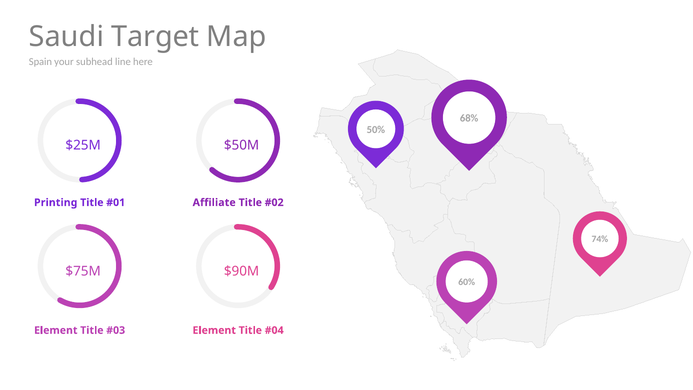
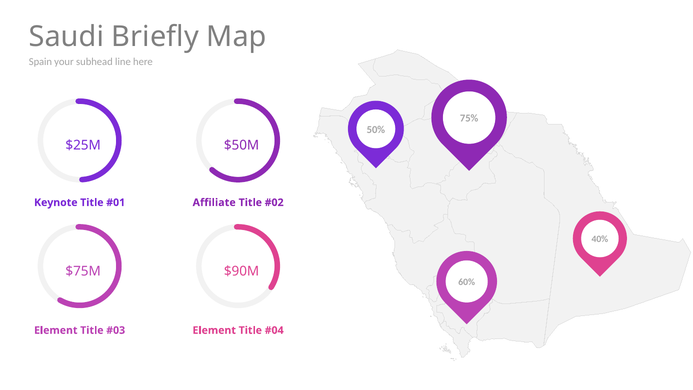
Target: Target -> Briefly
68%: 68% -> 75%
Printing: Printing -> Keynote
74%: 74% -> 40%
